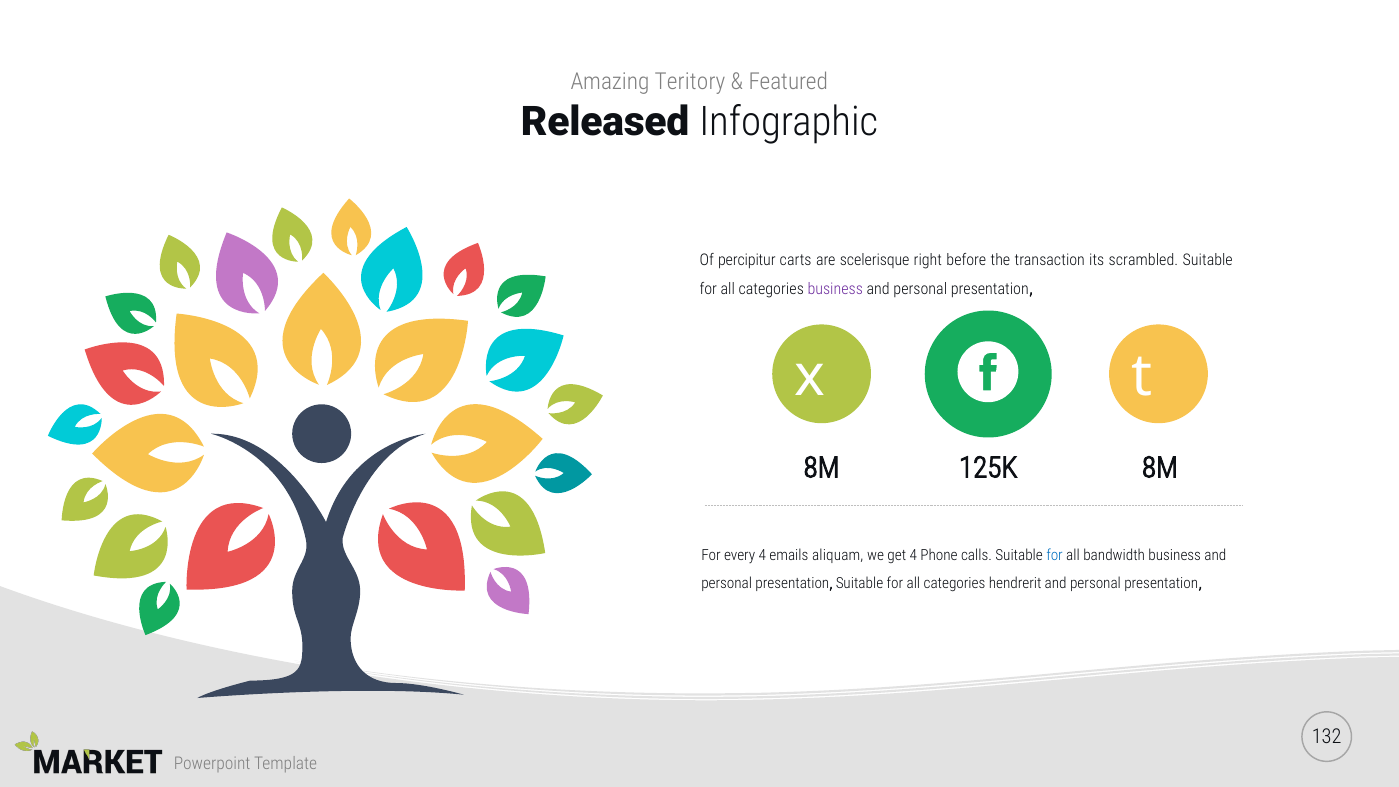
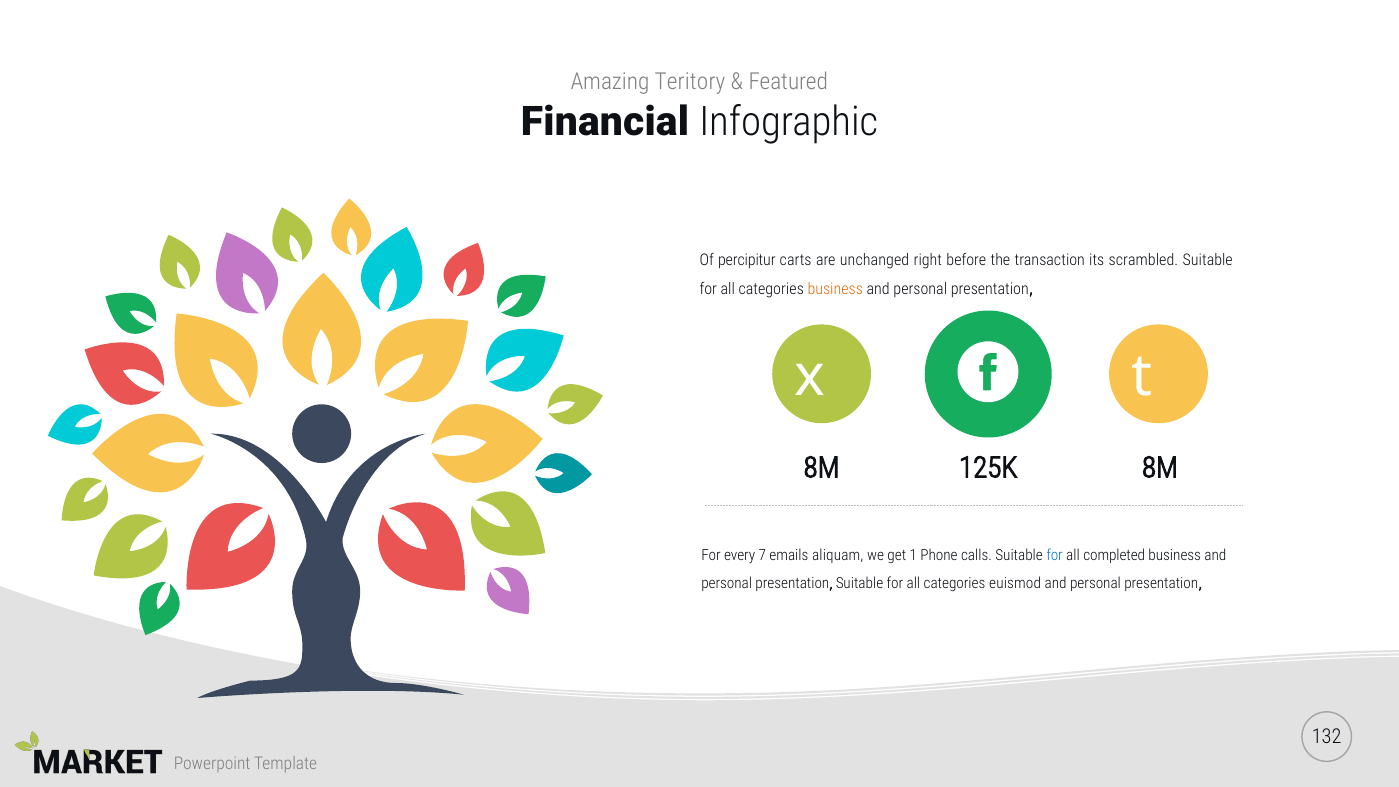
Released: Released -> Financial
scelerisque: scelerisque -> unchanged
business at (835, 289) colour: purple -> orange
every 4: 4 -> 7
get 4: 4 -> 1
bandwidth: bandwidth -> completed
hendrerit: hendrerit -> euismod
